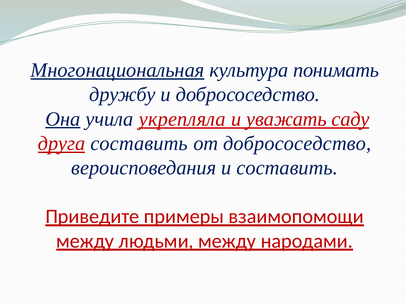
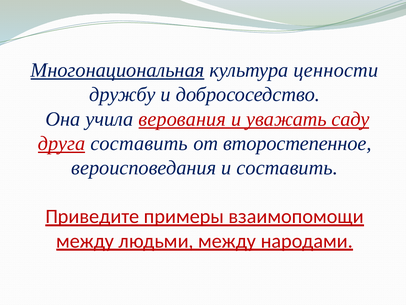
понимать: понимать -> ценности
Она underline: present -> none
укрепляла: укрепляла -> верования
от добрососедство: добрососедство -> второстепенное
